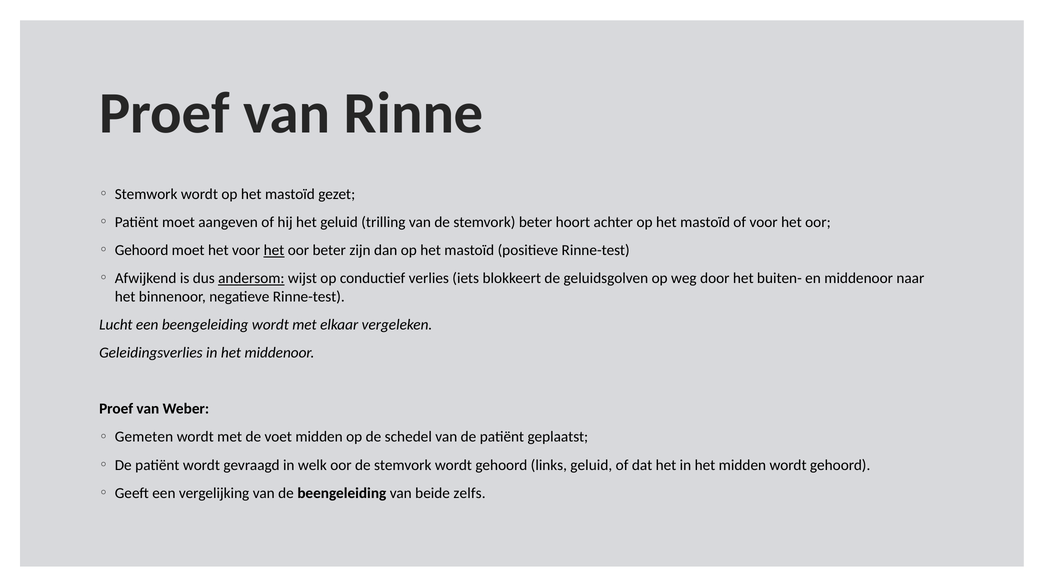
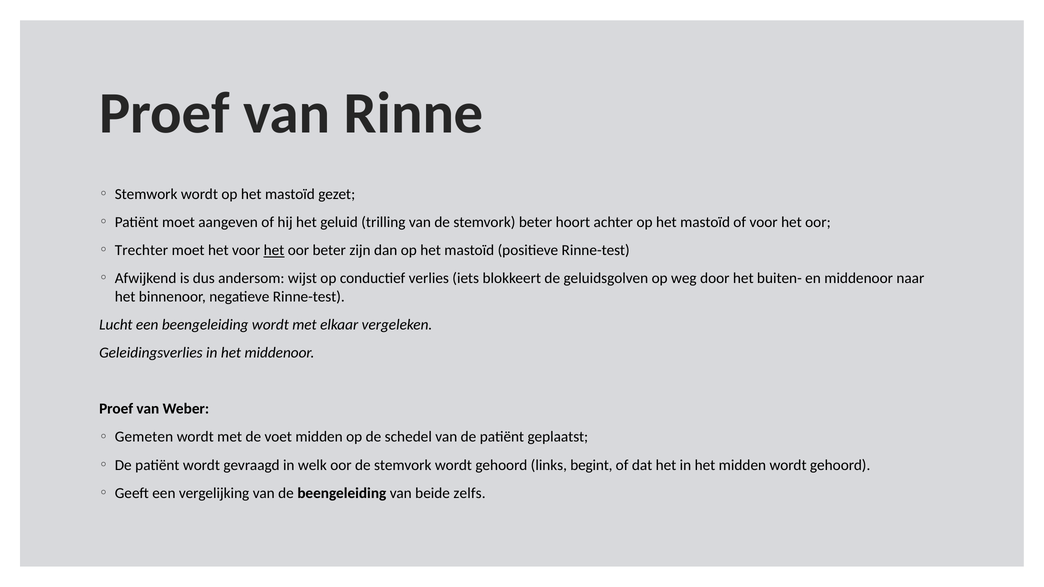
Gehoord at (142, 250): Gehoord -> Trechter
andersom underline: present -> none
links geluid: geluid -> begint
